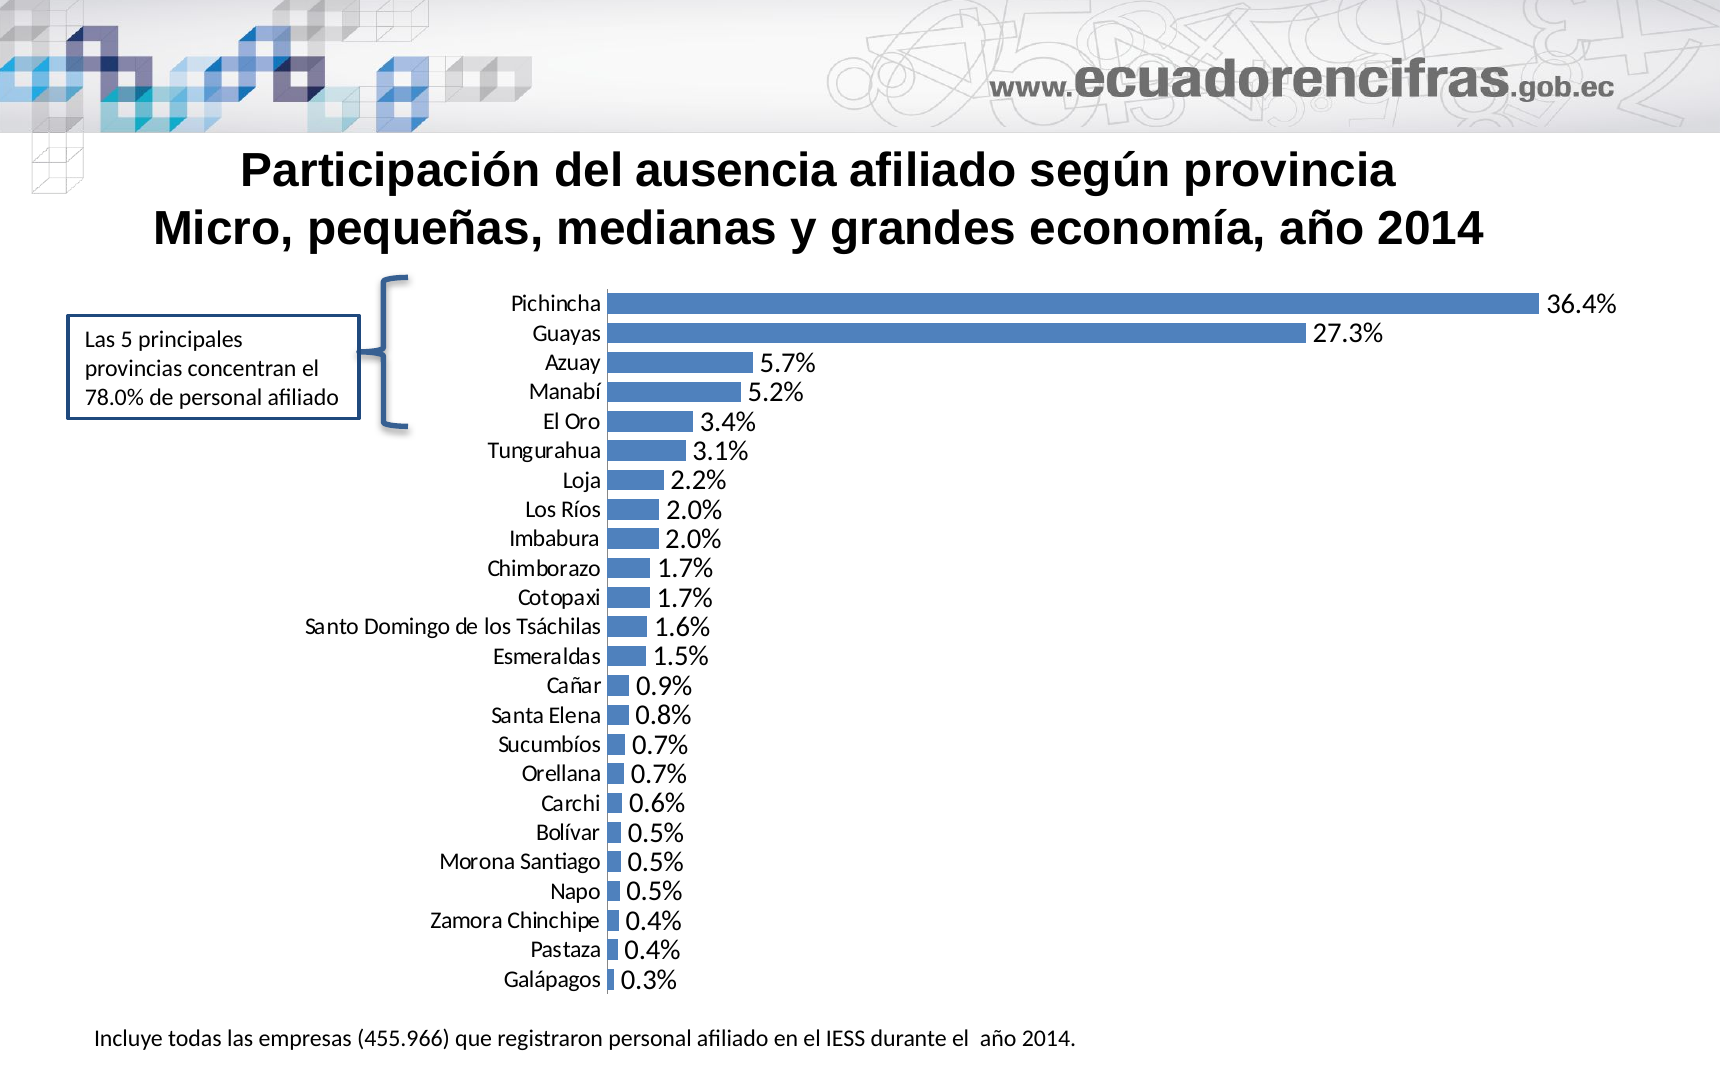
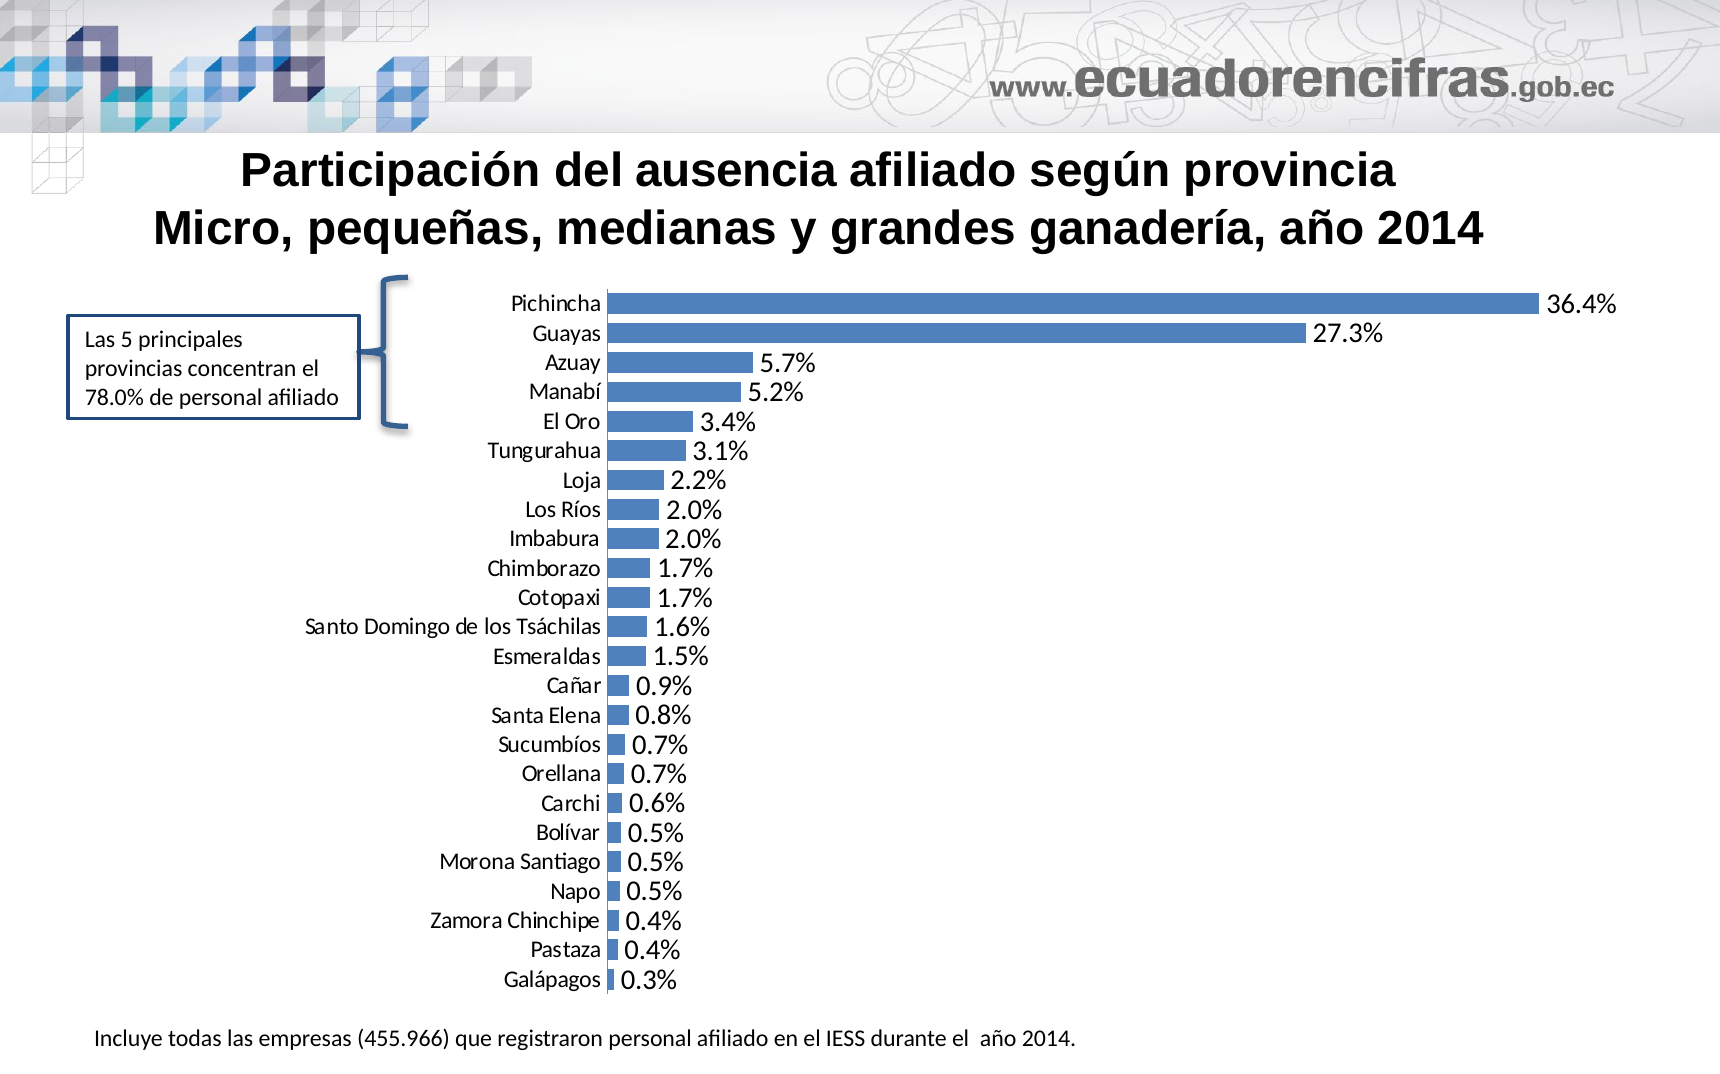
economía: economía -> ganadería
